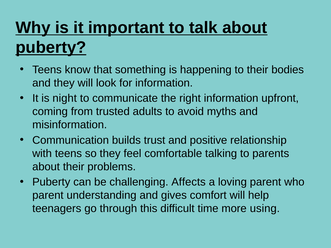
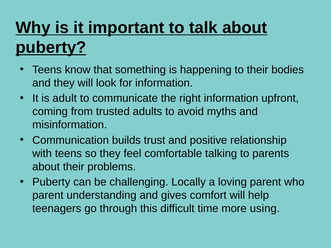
night: night -> adult
Affects: Affects -> Locally
